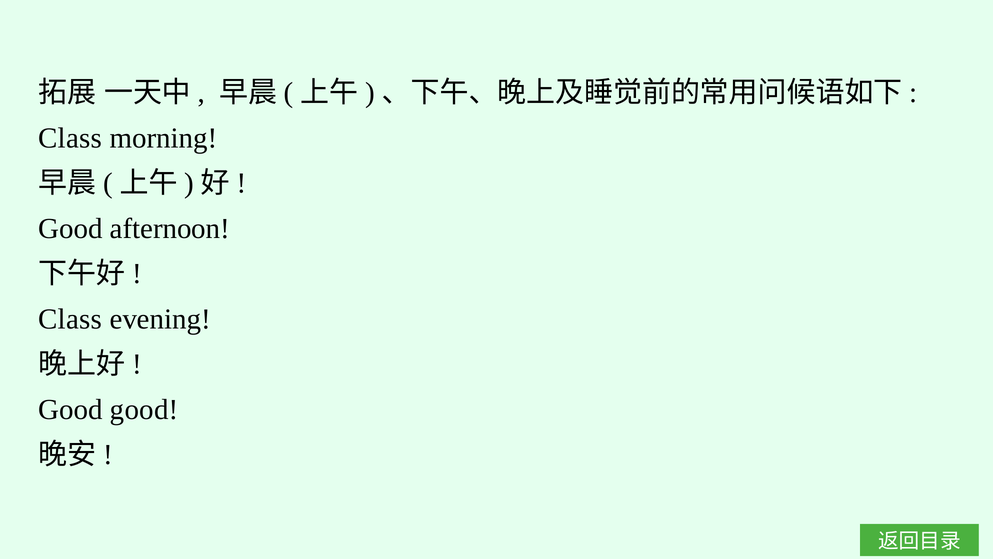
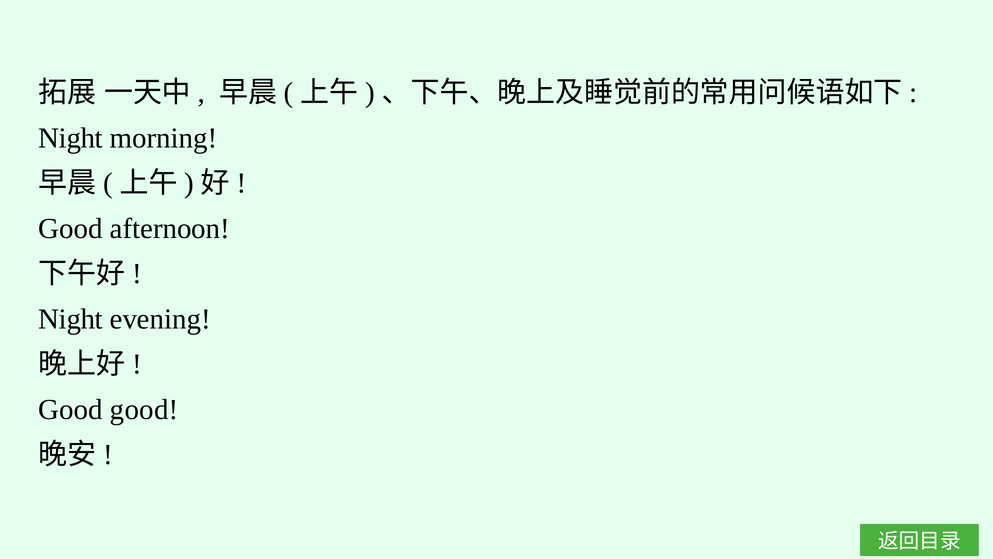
Class at (70, 138): Class -> Night
Class at (70, 319): Class -> Night
